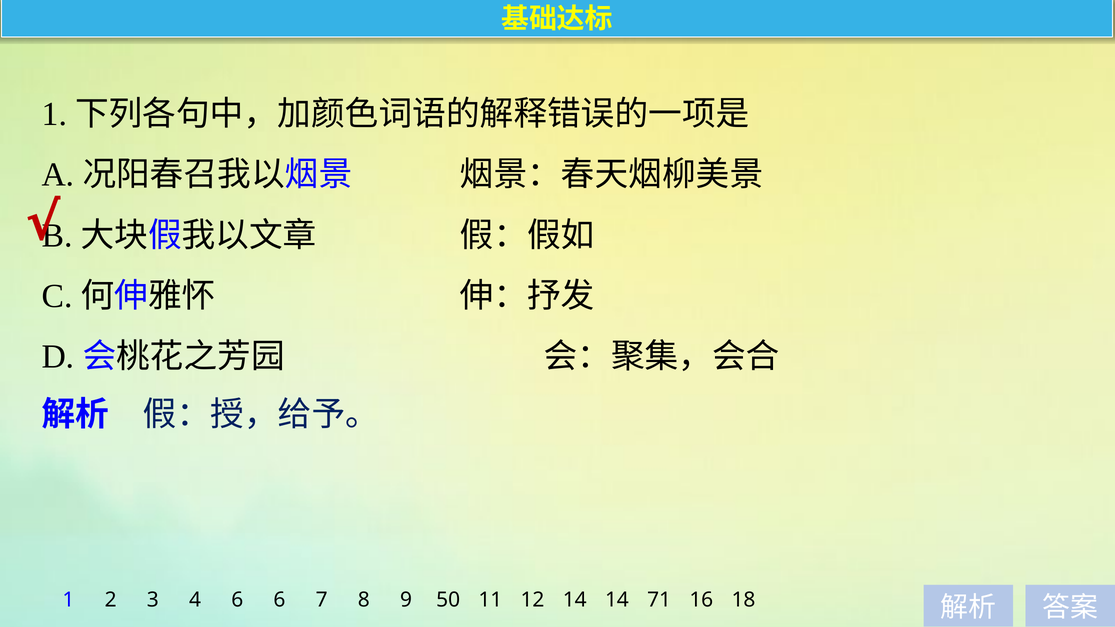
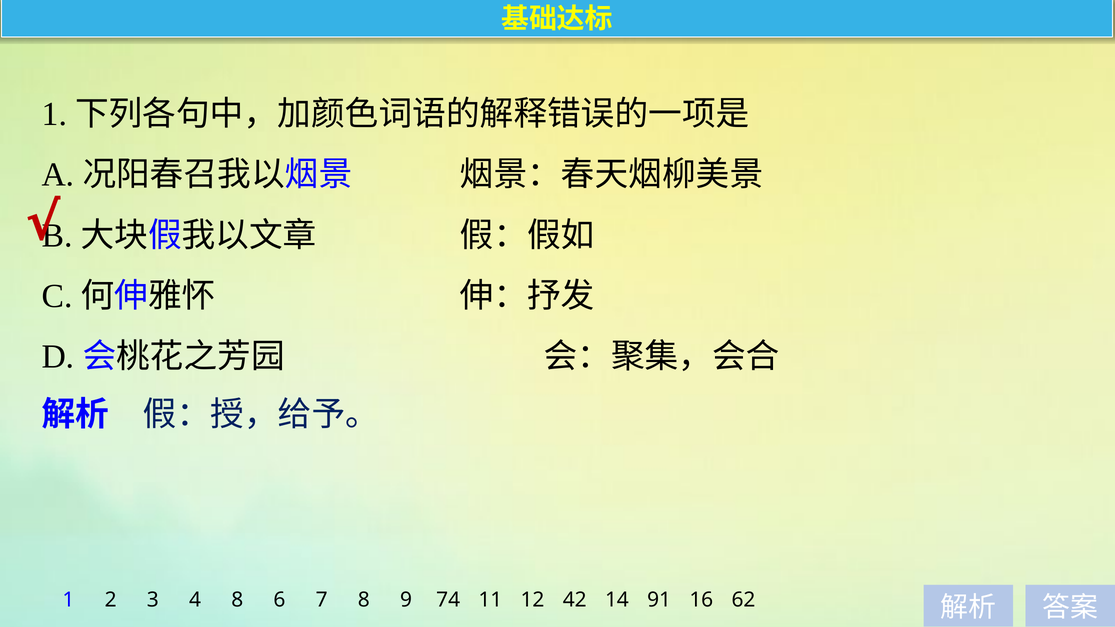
4 6: 6 -> 8
50: 50 -> 74
12 14: 14 -> 42
71: 71 -> 91
18: 18 -> 62
